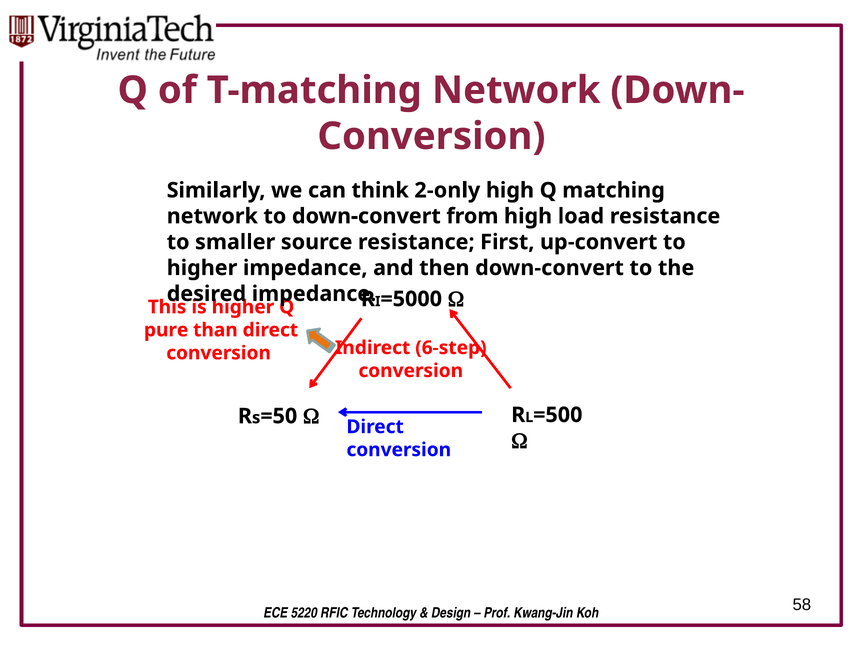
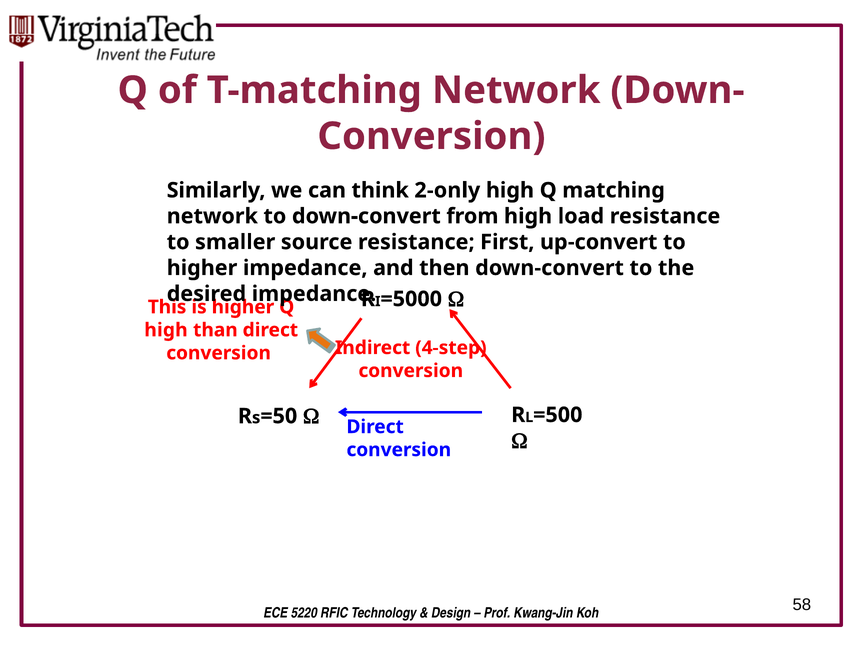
pure at (166, 330): pure -> high
6-step: 6-step -> 4-step
